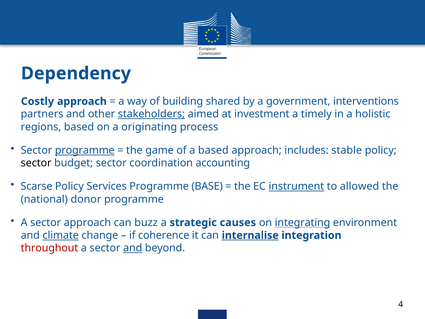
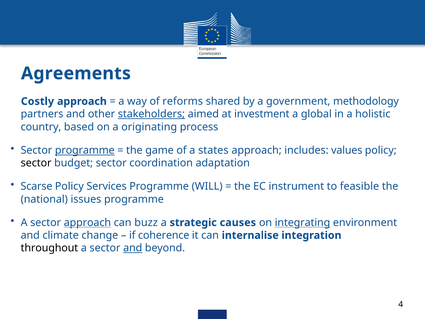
Dependency: Dependency -> Agreements
building: building -> reforms
interventions: interventions -> methodology
timely: timely -> global
regions: regions -> country
a based: based -> states
stable: stable -> values
accounting: accounting -> adaptation
BASE: BASE -> WILL
instrument underline: present -> none
allowed: allowed -> feasible
donor: donor -> issues
approach at (87, 222) underline: none -> present
climate underline: present -> none
internalise underline: present -> none
throughout colour: red -> black
